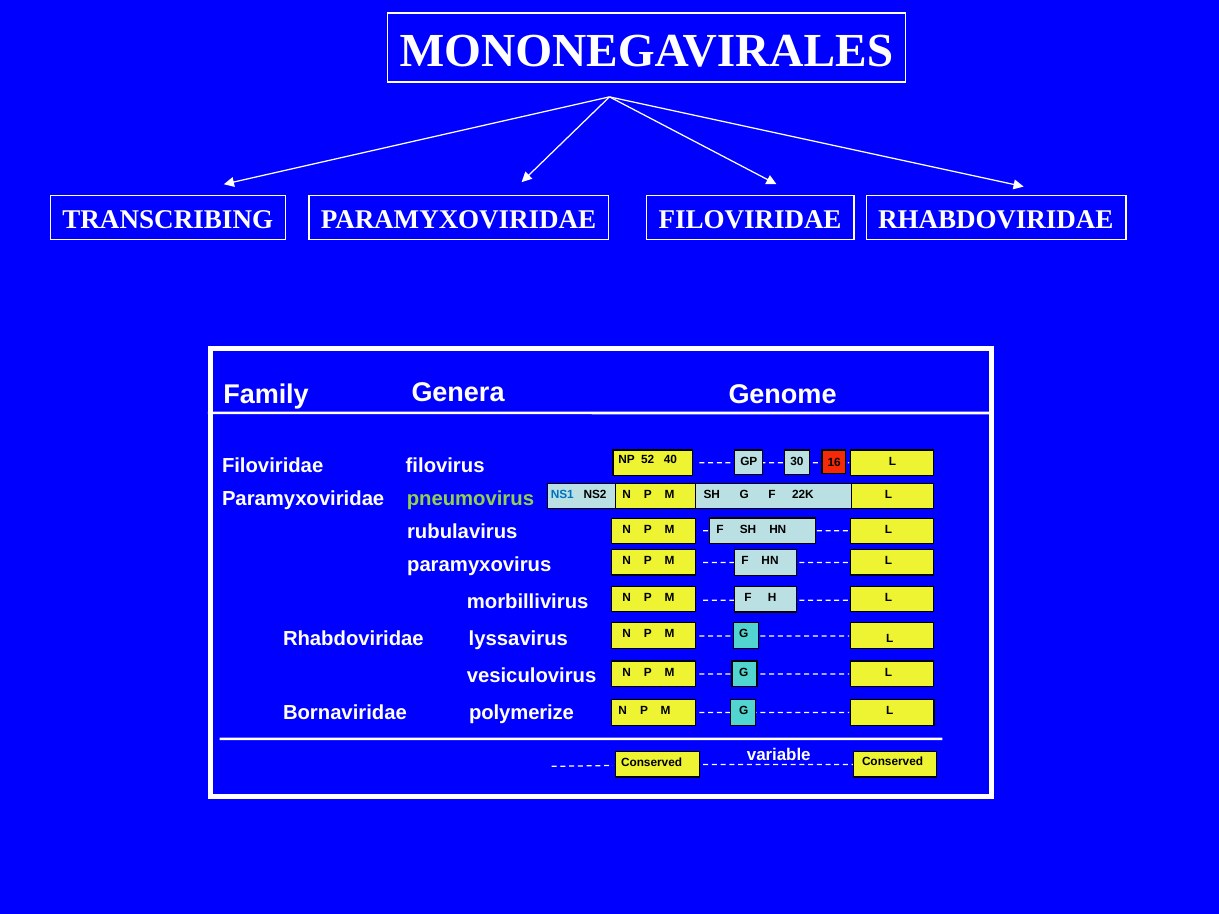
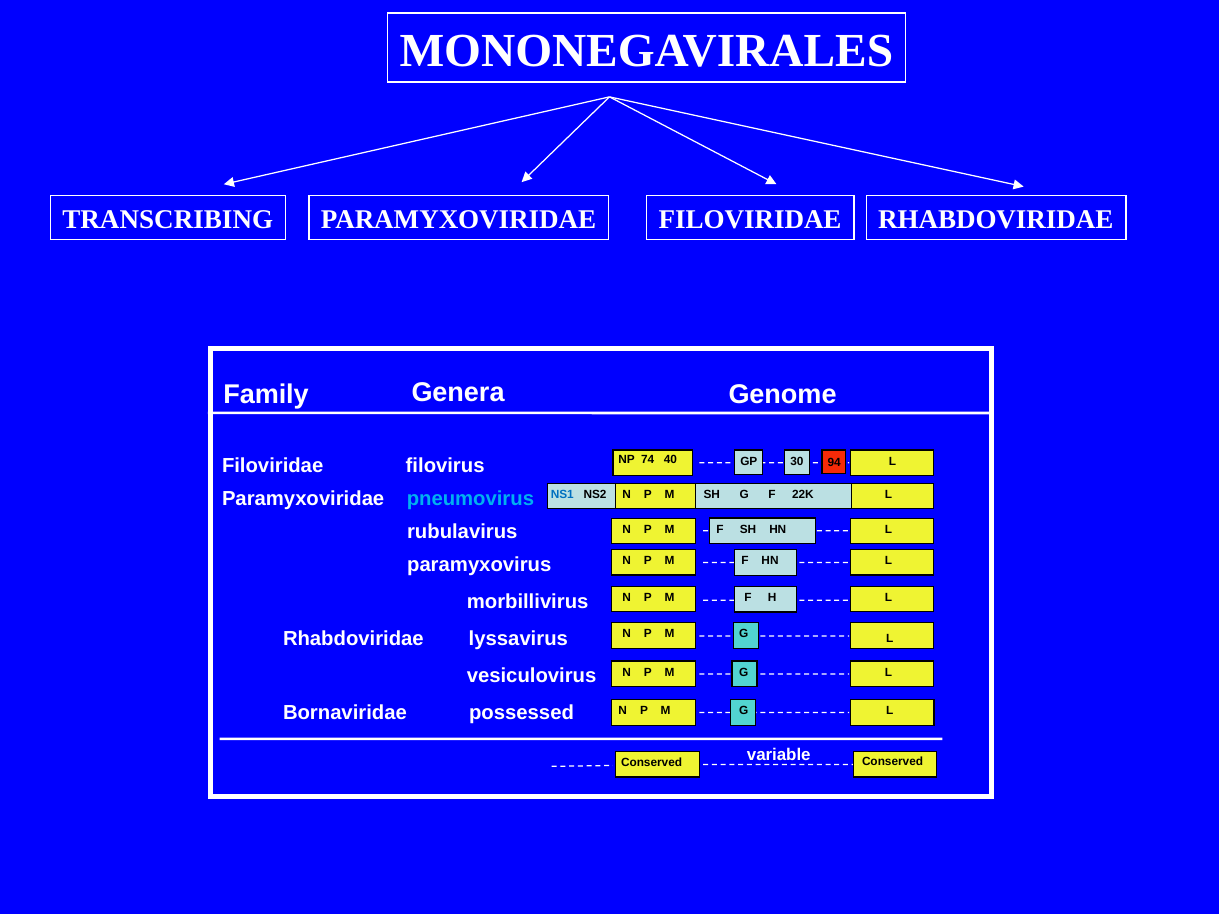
52: 52 -> 74
16: 16 -> 94
pneumovirus colour: light green -> light blue
polymerize: polymerize -> possessed
